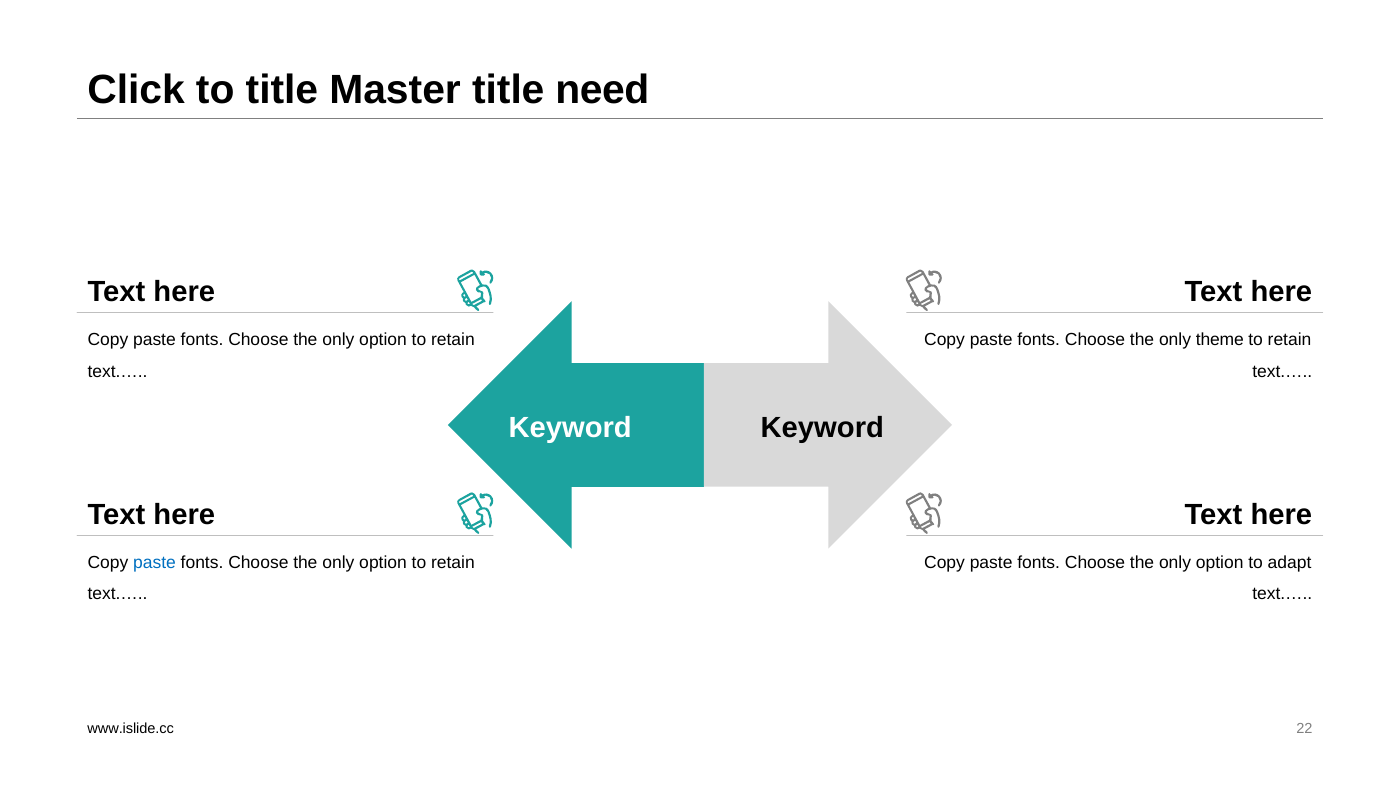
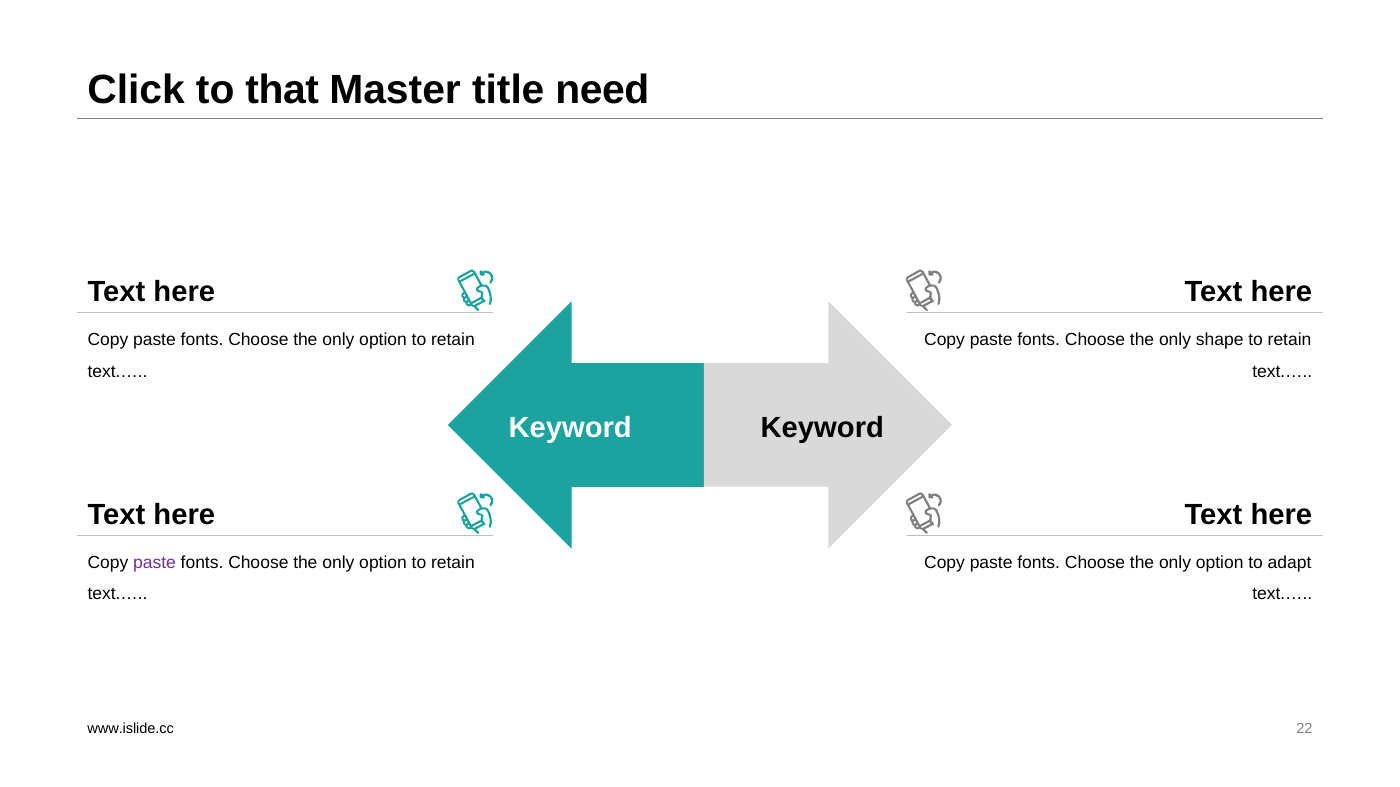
to title: title -> that
theme: theme -> shape
paste at (155, 563) colour: blue -> purple
